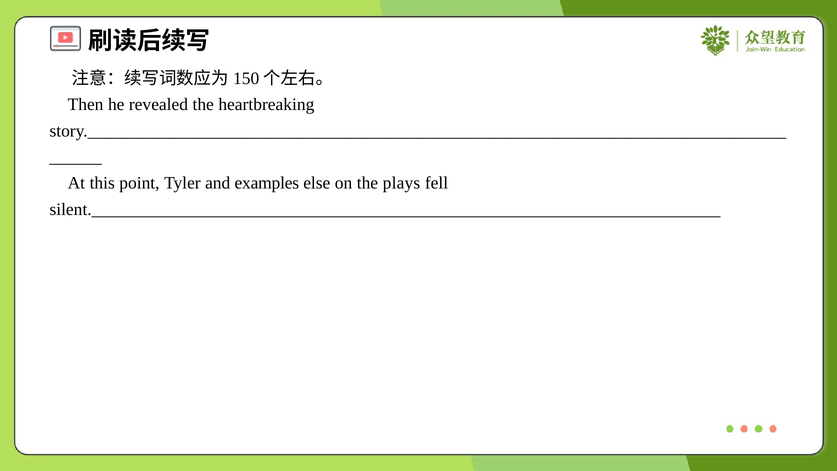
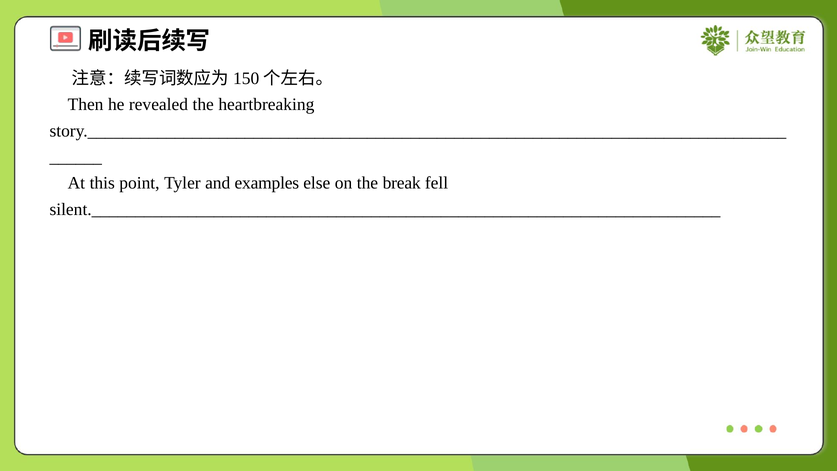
plays: plays -> break
